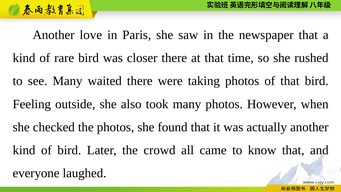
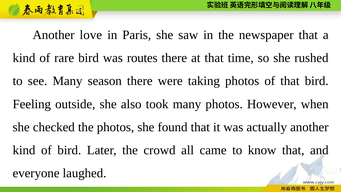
closer: closer -> routes
waited: waited -> season
